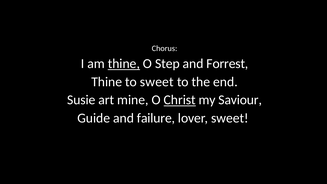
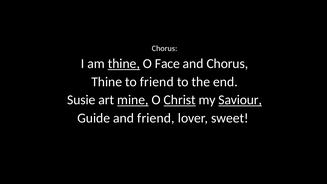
Step: Step -> Face
and Forrest: Forrest -> Chorus
to sweet: sweet -> friend
mine underline: none -> present
Saviour underline: none -> present
and failure: failure -> friend
